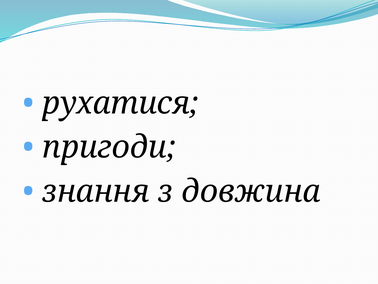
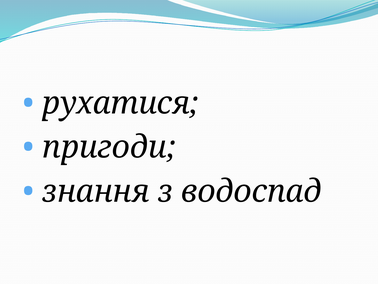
довжина: довжина -> водоспад
